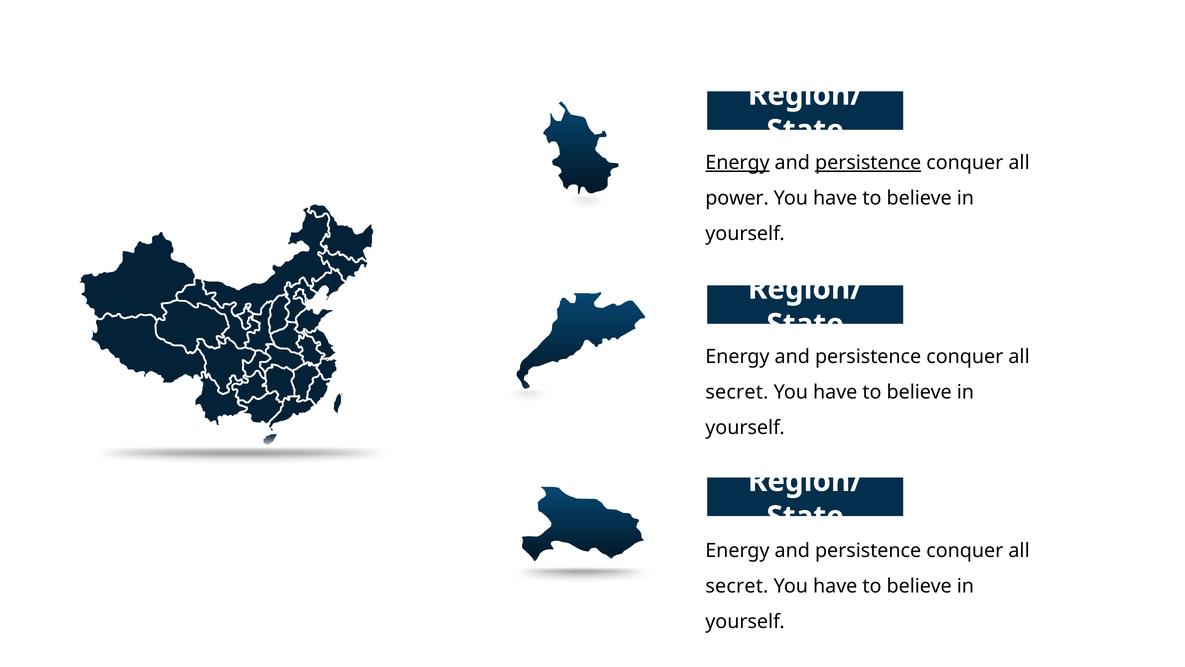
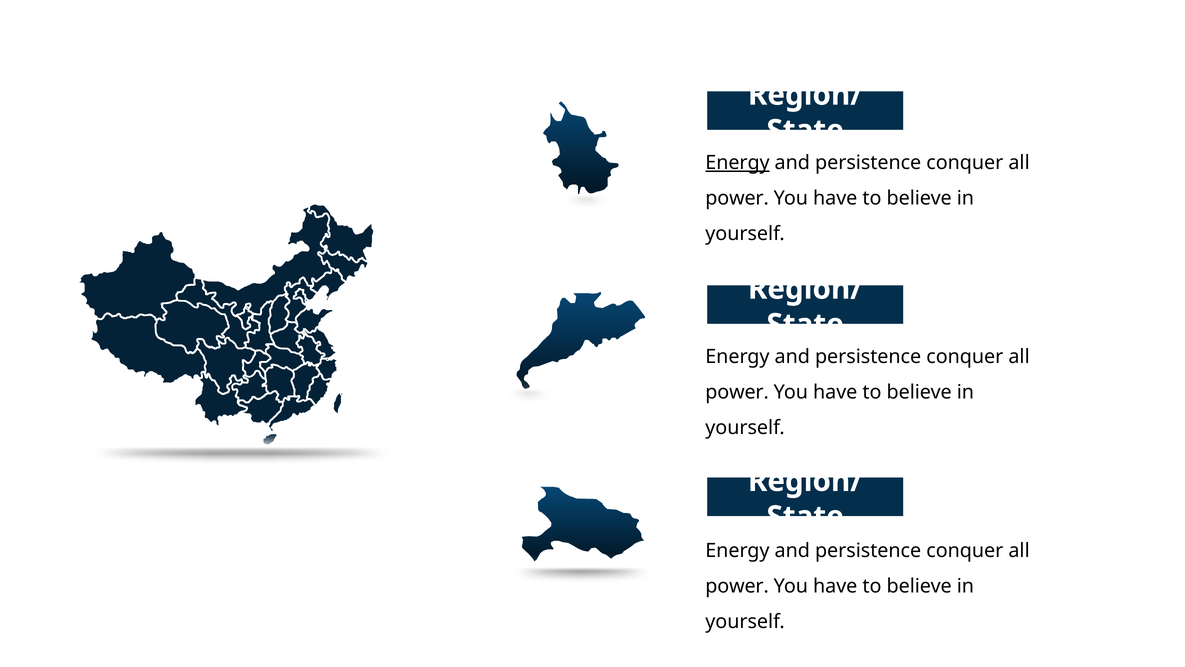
persistence at (868, 163) underline: present -> none
secret at (737, 392): secret -> power
secret at (737, 586): secret -> power
